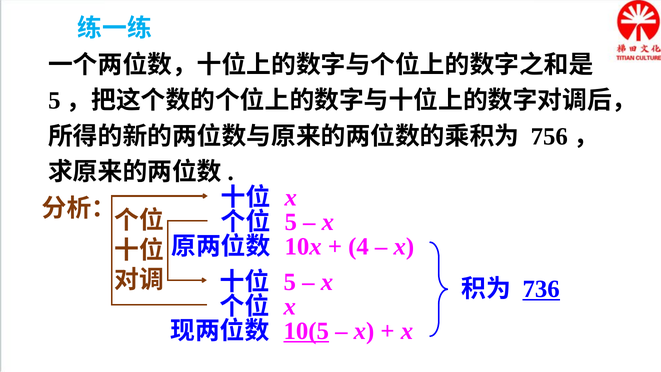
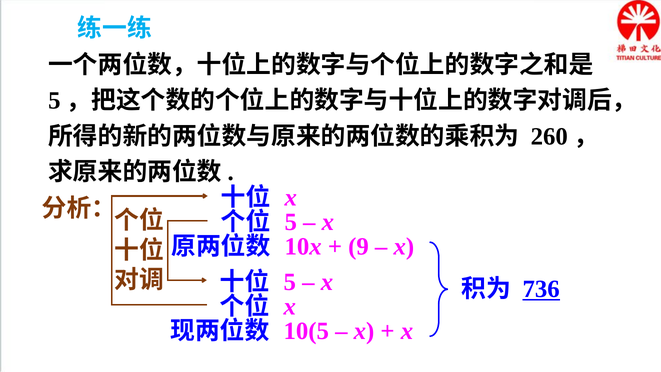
756: 756 -> 260
4: 4 -> 9
10(5 underline: present -> none
